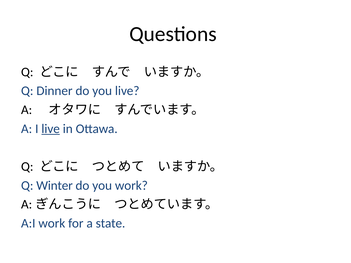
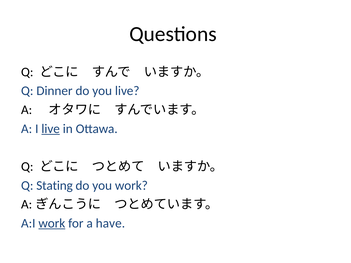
Winter: Winter -> Stating
work at (52, 223) underline: none -> present
state: state -> have
